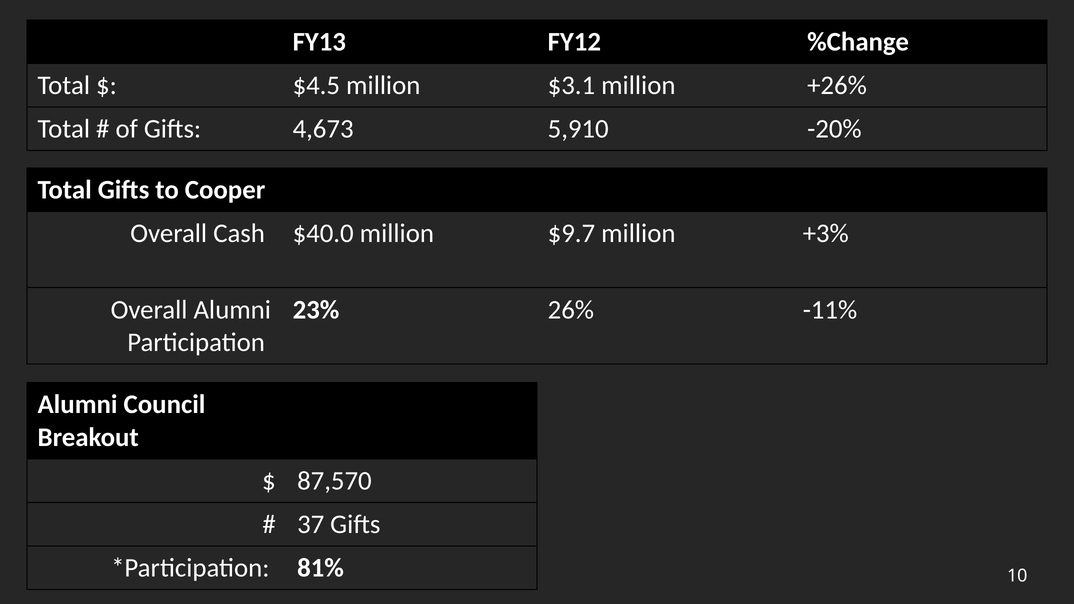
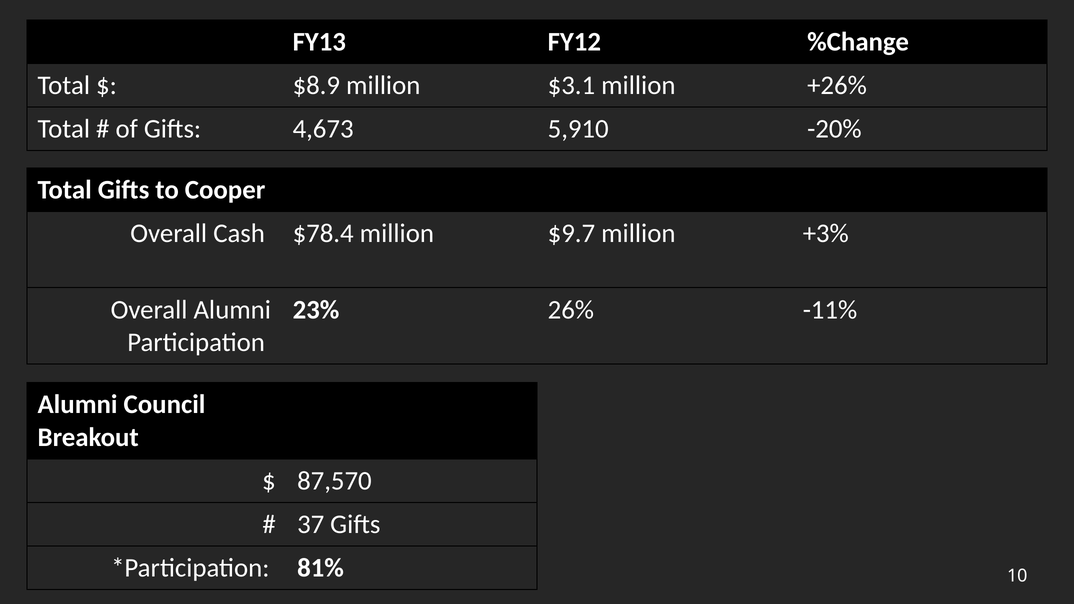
$4.5: $4.5 -> $8.9
$40.0: $40.0 -> $78.4
